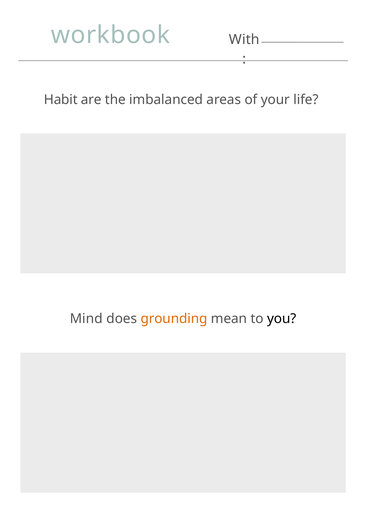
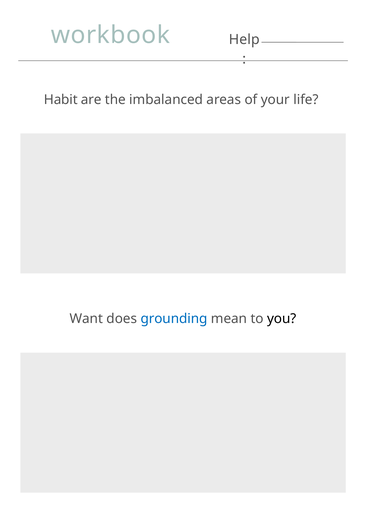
With: With -> Help
Mind: Mind -> Want
grounding colour: orange -> blue
